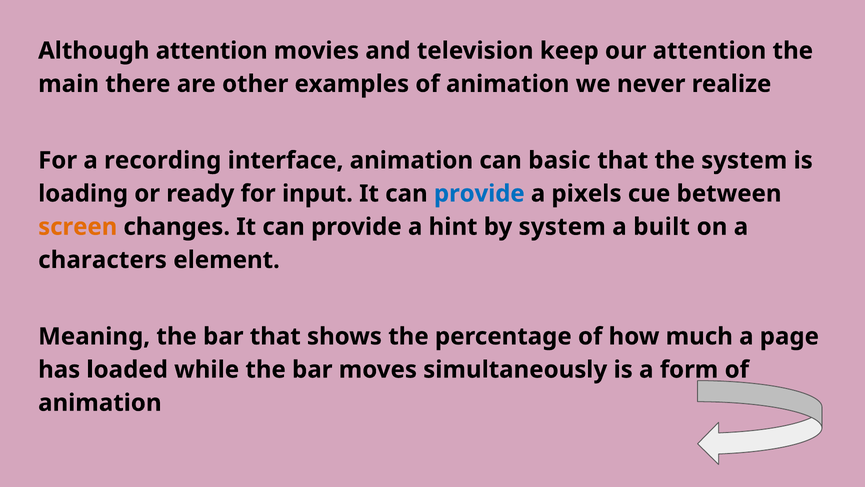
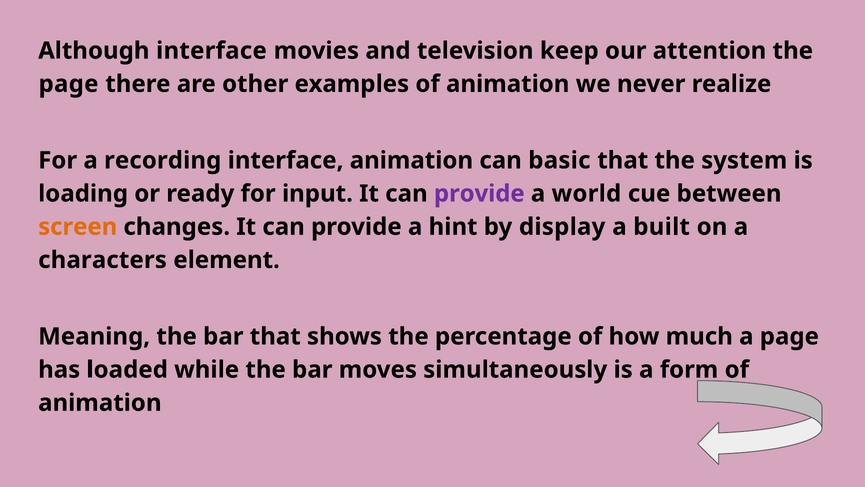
Although attention: attention -> interface
main at (69, 84): main -> page
provide at (479, 193) colour: blue -> purple
pixels: pixels -> world
by system: system -> display
